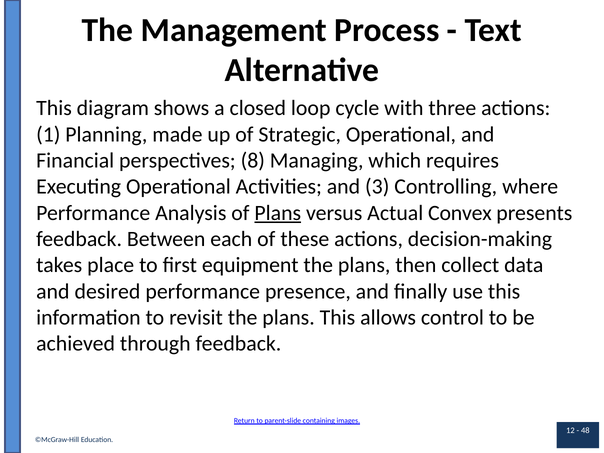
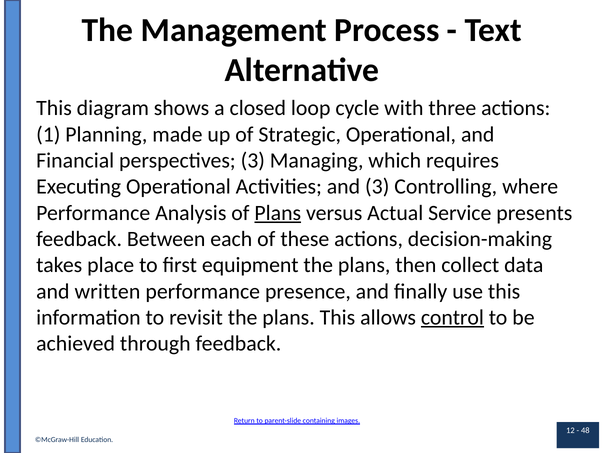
perspectives 8: 8 -> 3
Convex: Convex -> Service
desired: desired -> written
control underline: none -> present
